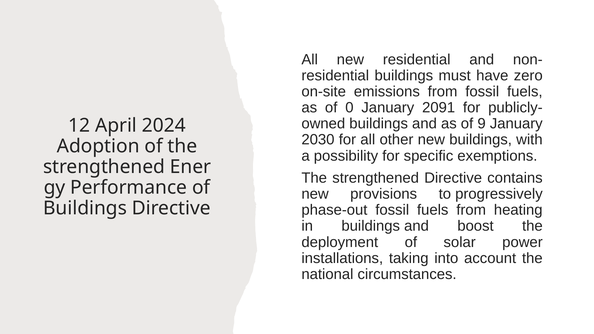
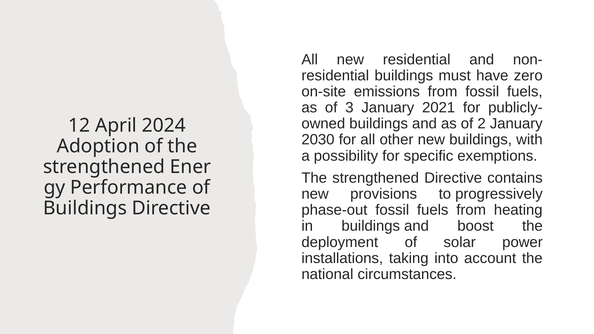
0: 0 -> 3
2091: 2091 -> 2021
9: 9 -> 2
